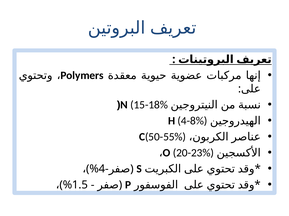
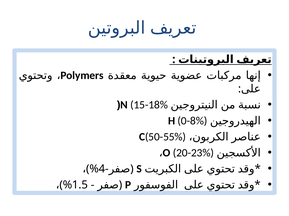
4-8%: 4-8% -> 0-8%
